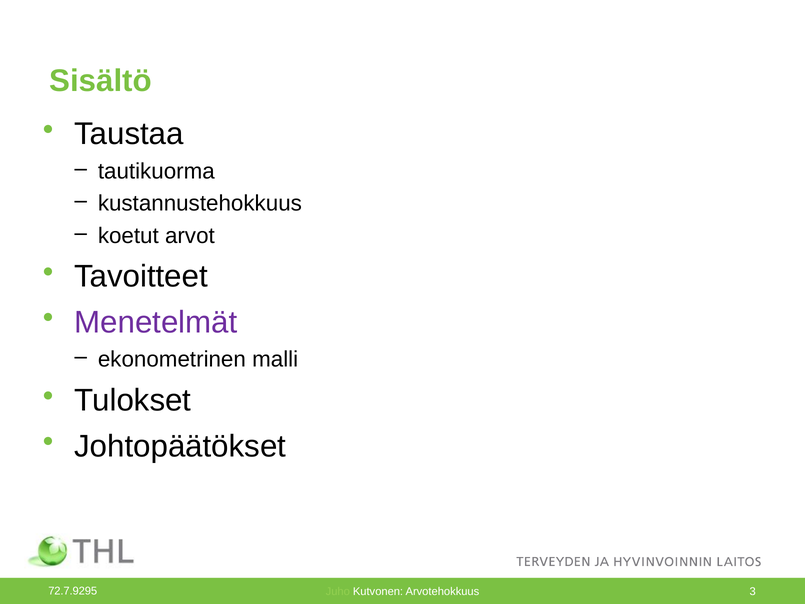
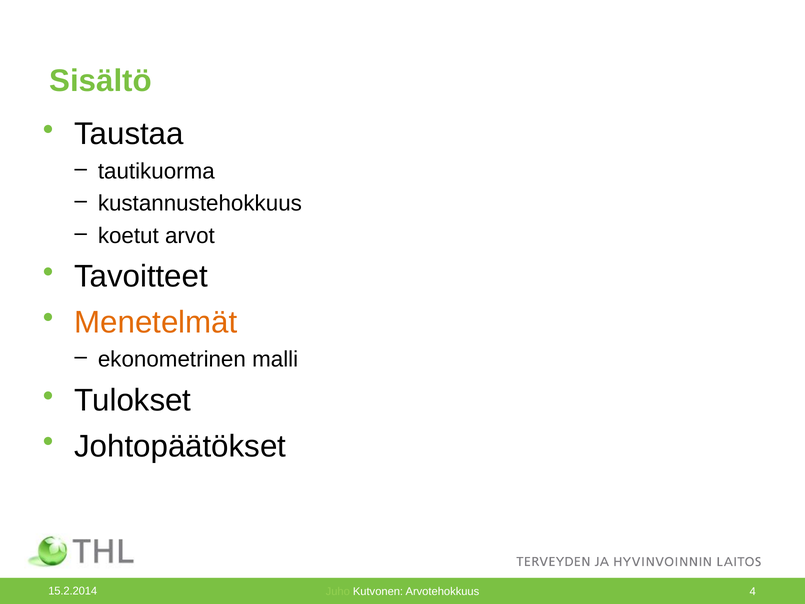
Menetelmät colour: purple -> orange
72.7.9295: 72.7.9295 -> 15.2.2014
3: 3 -> 4
